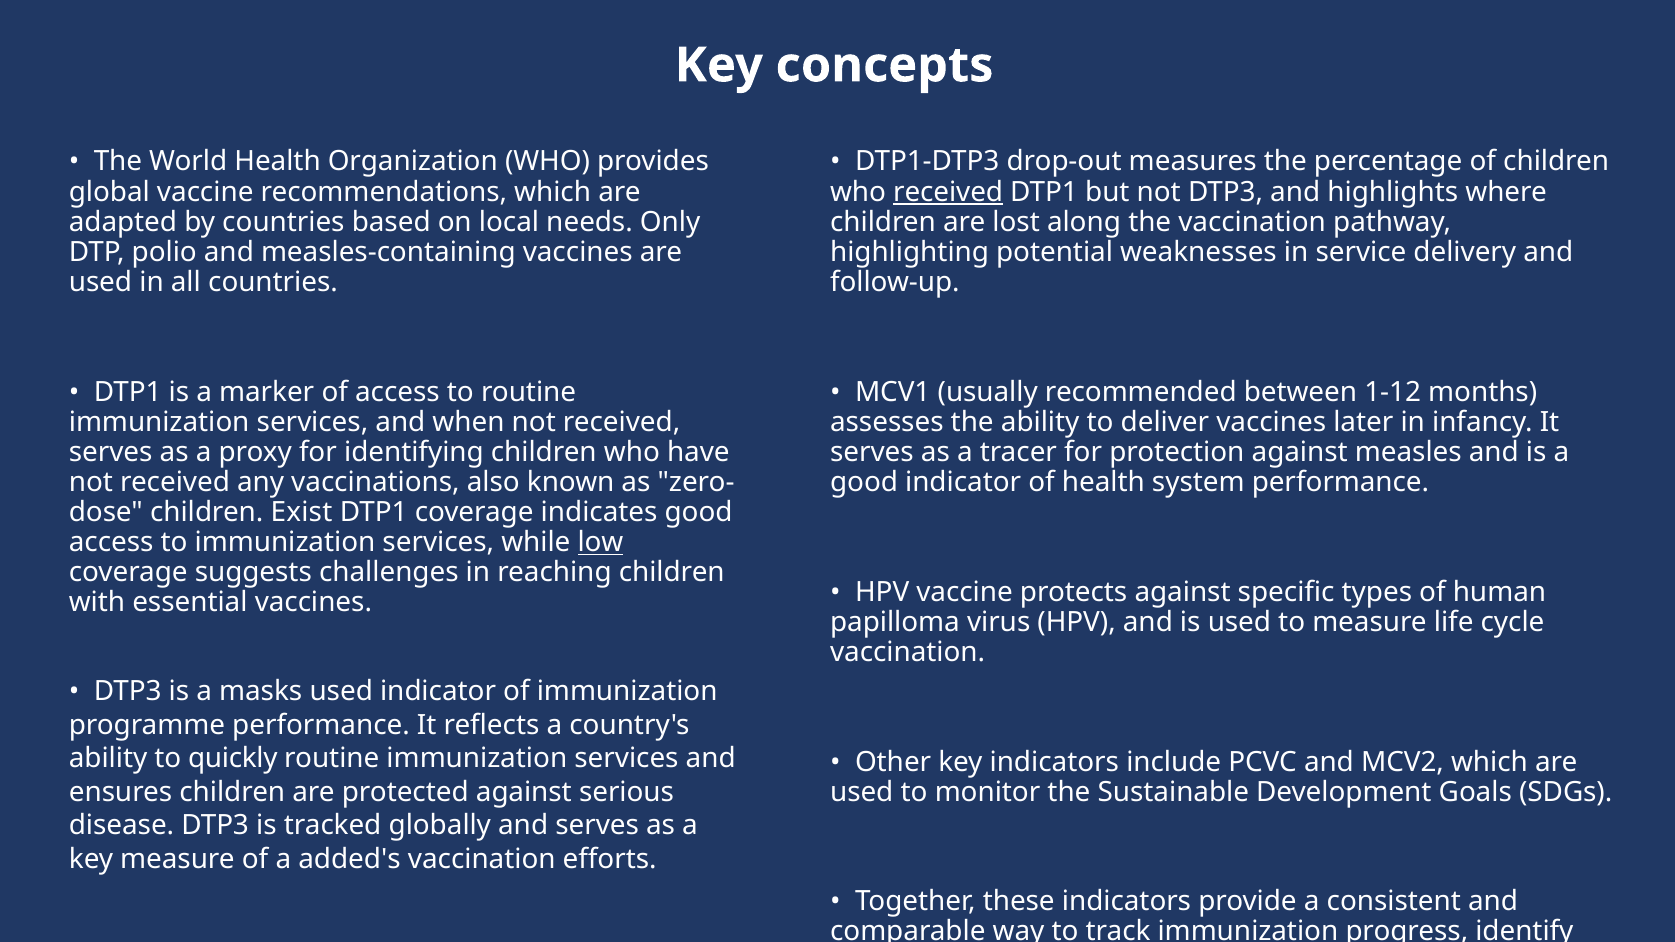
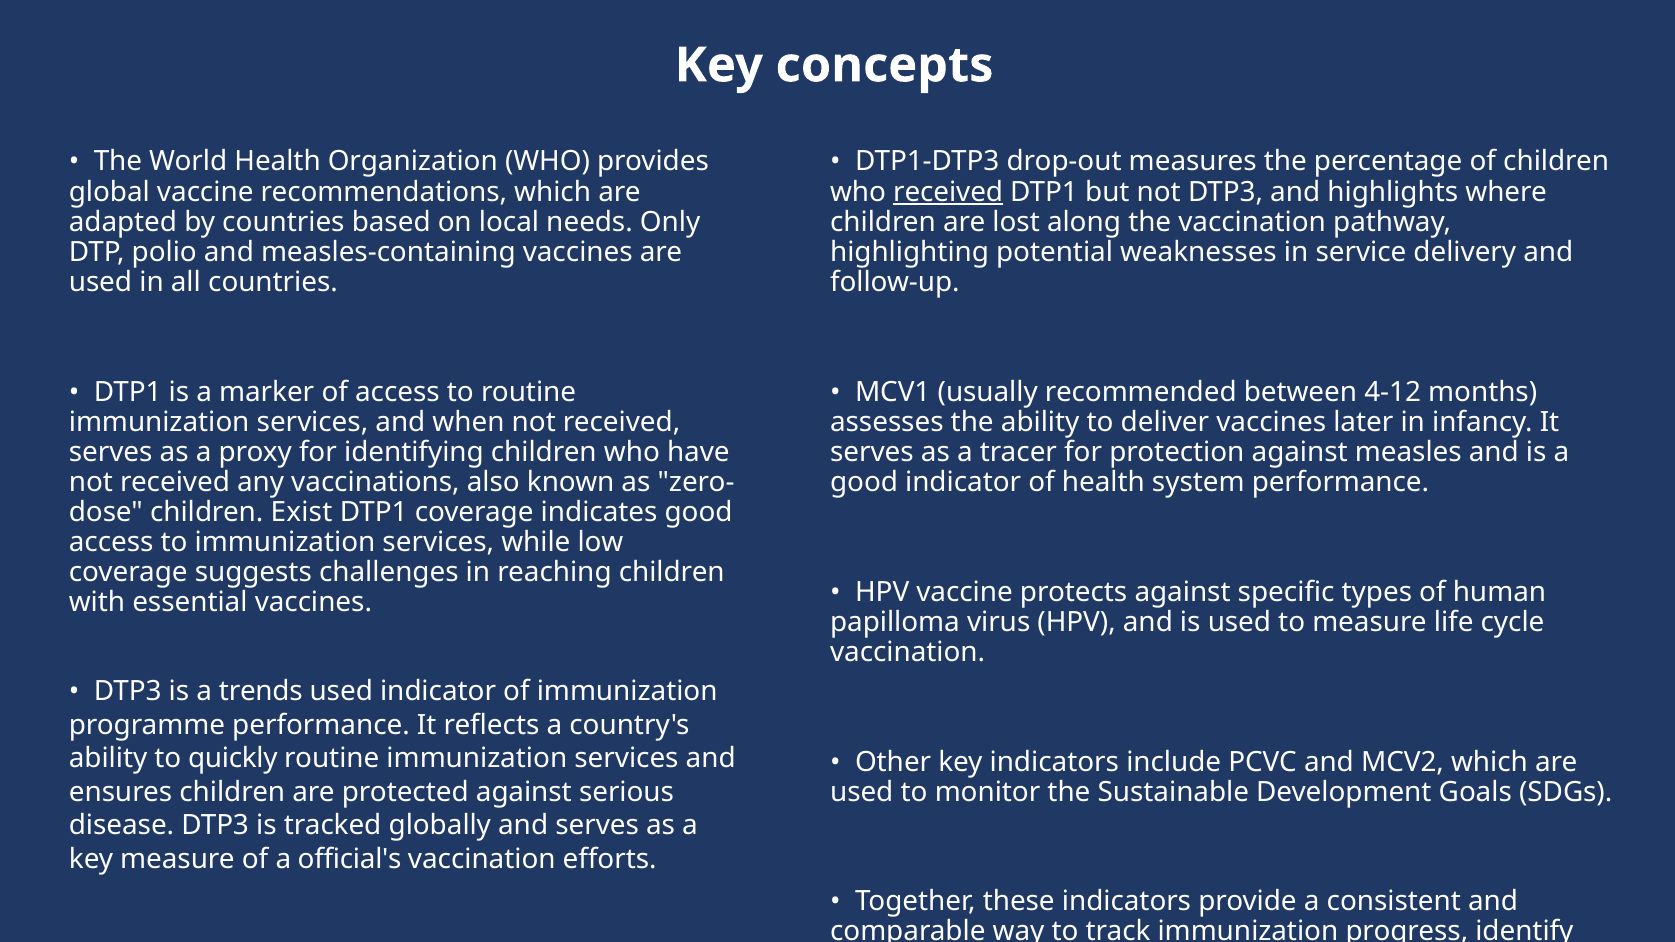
1-12: 1-12 -> 4-12
low underline: present -> none
masks: masks -> trends
added's: added's -> official's
